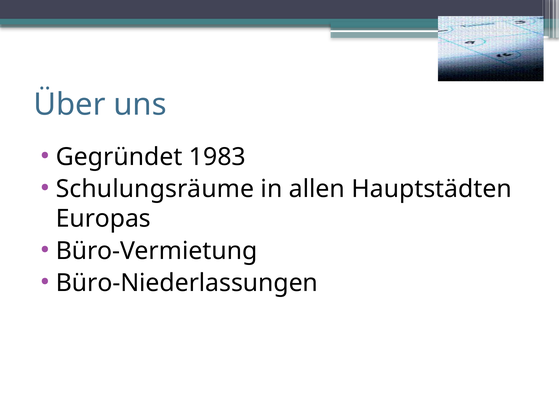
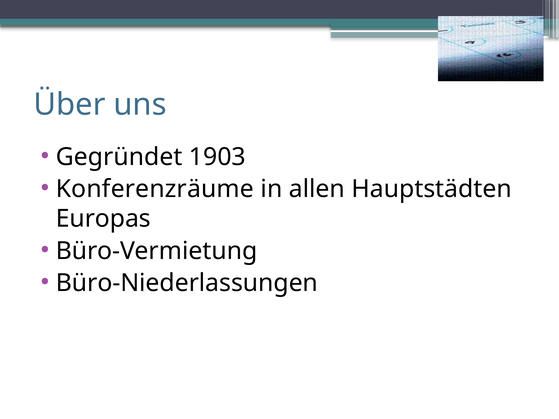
1983: 1983 -> 1903
Schulungsräume: Schulungsräume -> Konferenzräume
